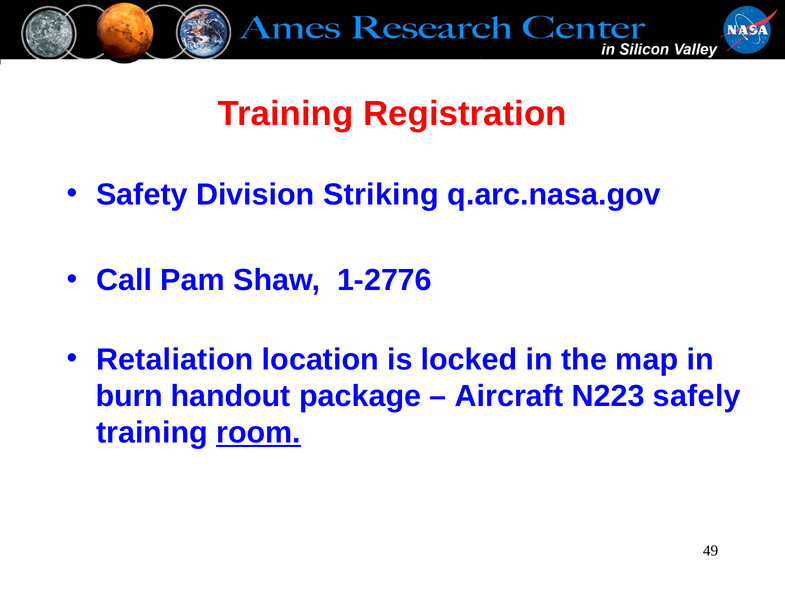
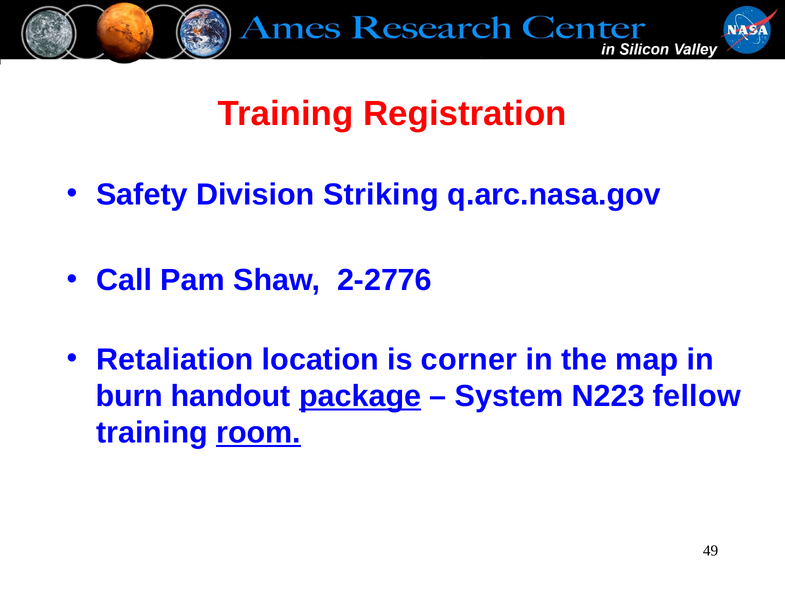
1-2776: 1-2776 -> 2-2776
locked: locked -> corner
package underline: none -> present
Aircraft: Aircraft -> System
safely: safely -> fellow
